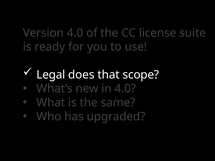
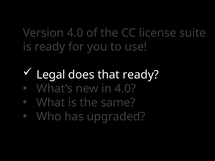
that scope: scope -> ready
